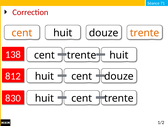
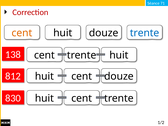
trente at (145, 33) colour: orange -> blue
